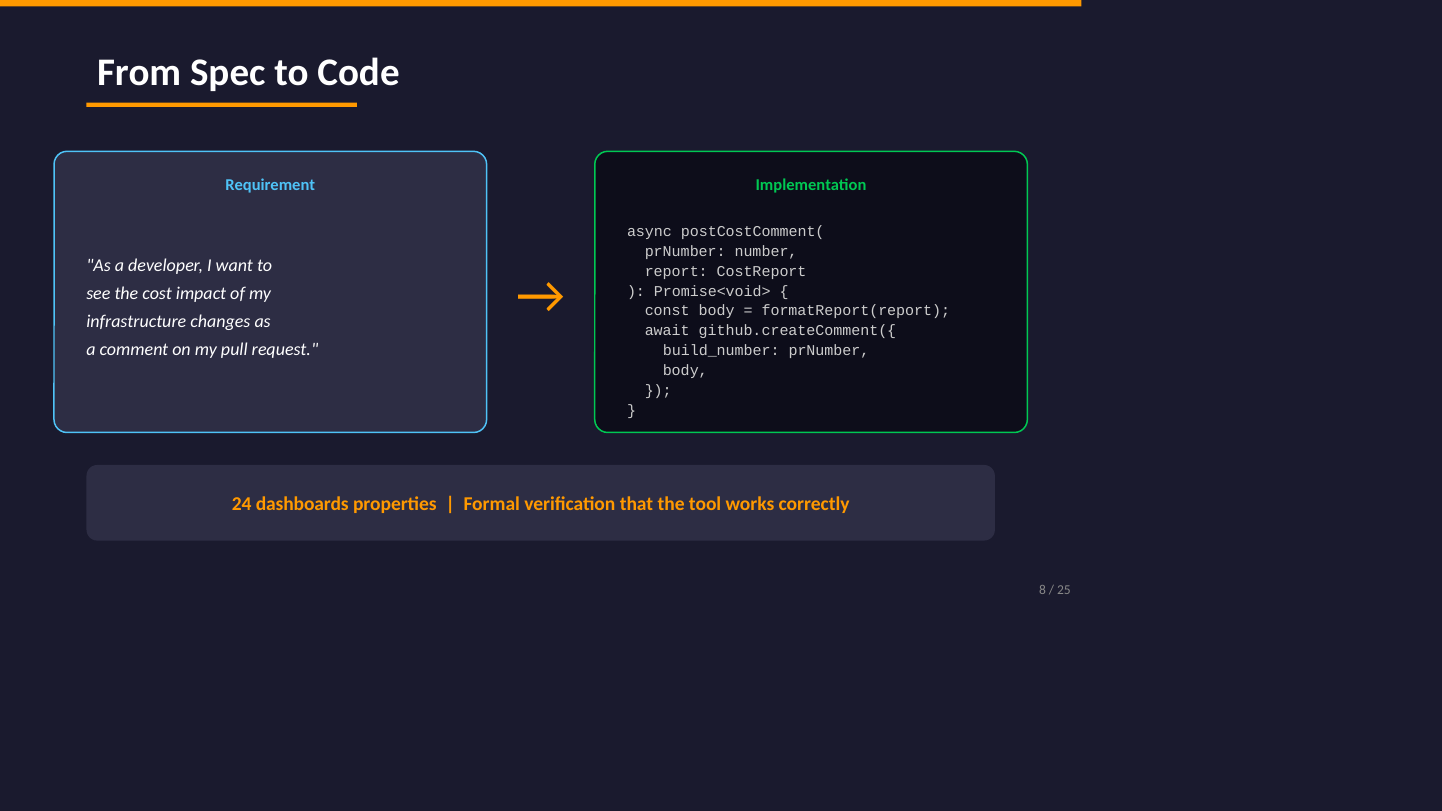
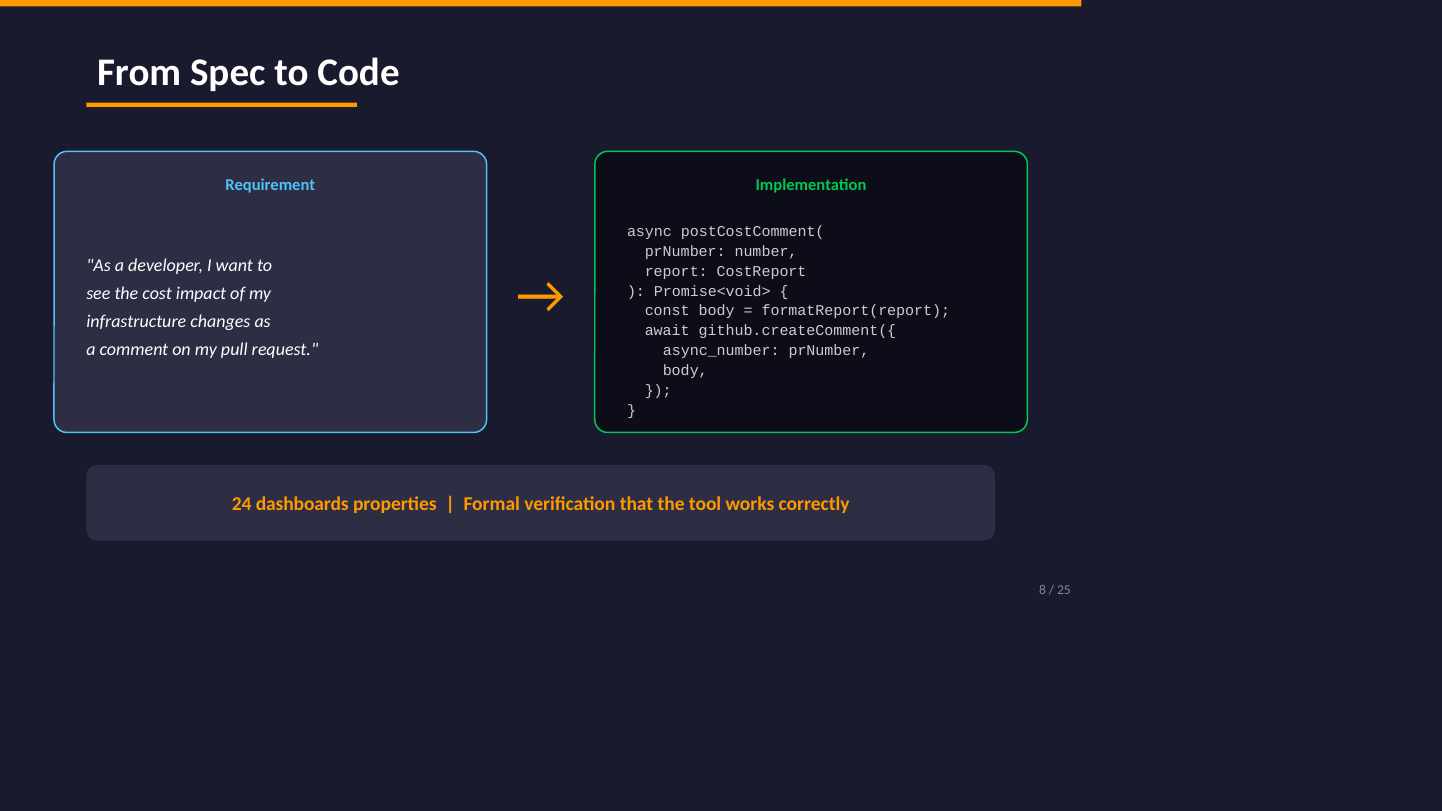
build_number: build_number -> async_number
